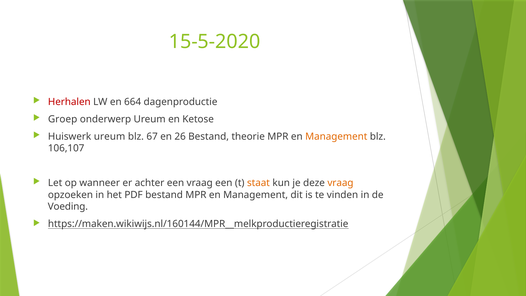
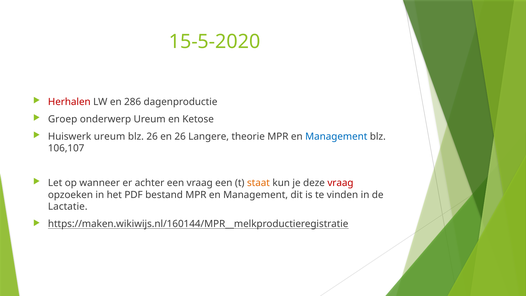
664: 664 -> 286
blz 67: 67 -> 26
26 Bestand: Bestand -> Langere
Management at (336, 136) colour: orange -> blue
vraag at (340, 183) colour: orange -> red
Voeding: Voeding -> Lactatie
